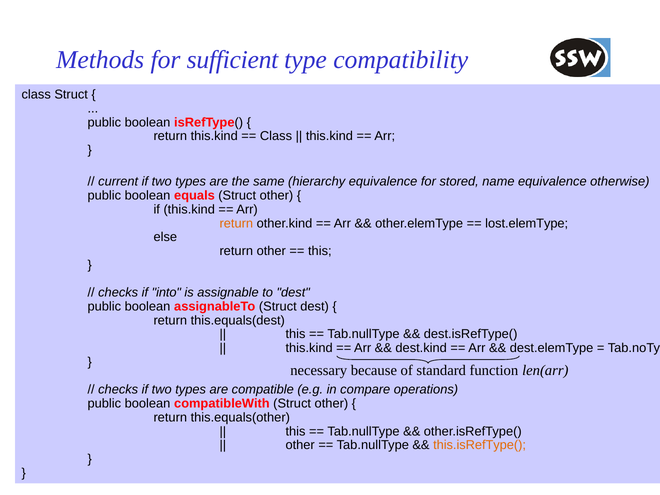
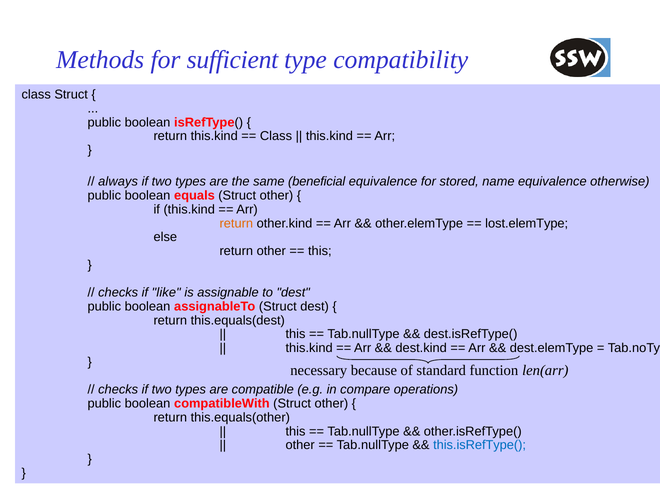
current: current -> always
hierarchy: hierarchy -> beneficial
into: into -> like
this.isRefType( colour: orange -> blue
